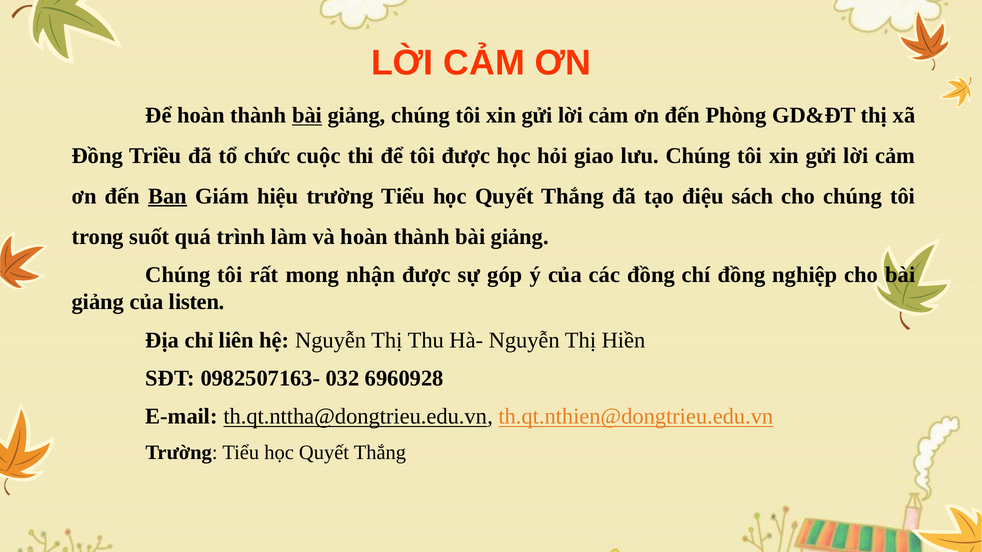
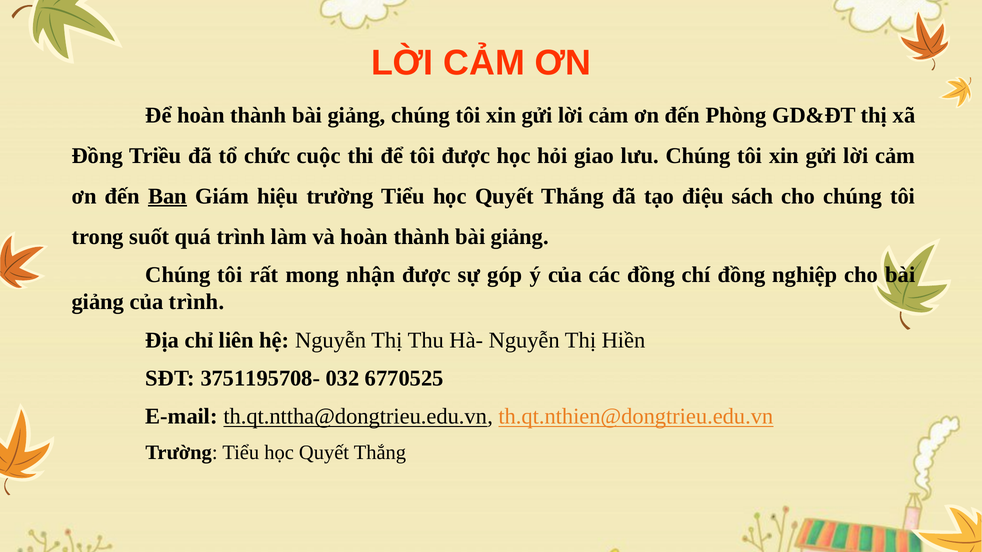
bài at (307, 115) underline: present -> none
của listen: listen -> trình
0982507163-: 0982507163- -> 3751195708-
6960928: 6960928 -> 6770525
